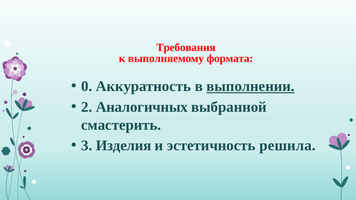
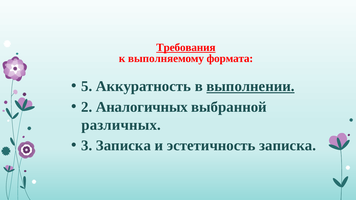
Требования underline: none -> present
0: 0 -> 5
смастерить: смастерить -> различных
3 Изделия: Изделия -> Записка
эстетичность решила: решила -> записка
